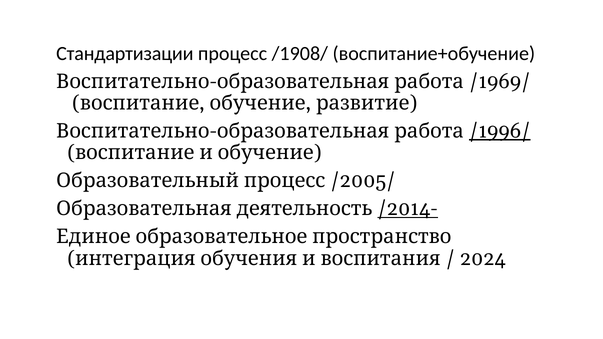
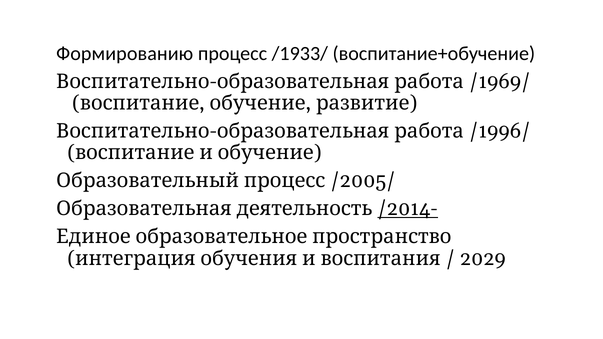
Стандартизации: Стандартизации -> Формированию
/1908/: /1908/ -> /1933/
/1996/ underline: present -> none
2024: 2024 -> 2029
